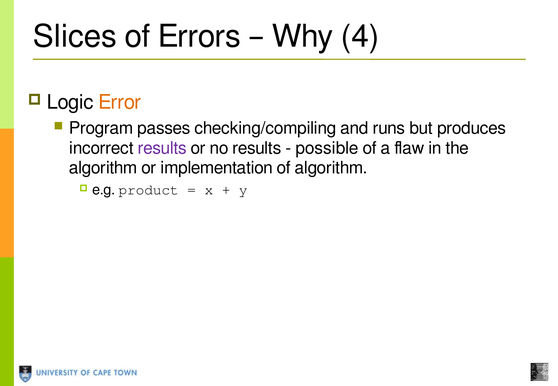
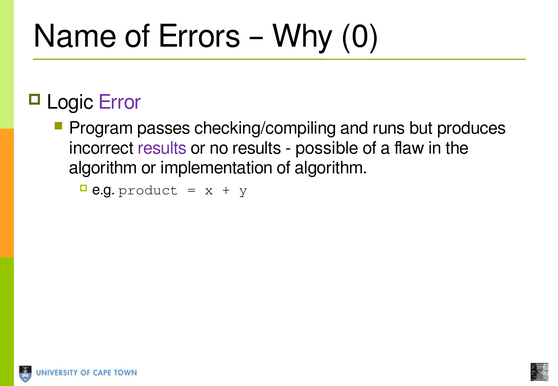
Slices: Slices -> Name
4: 4 -> 0
Error colour: orange -> purple
